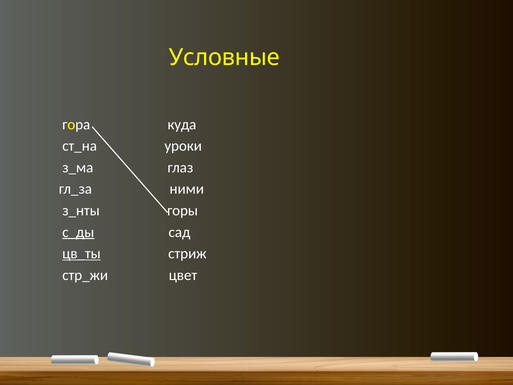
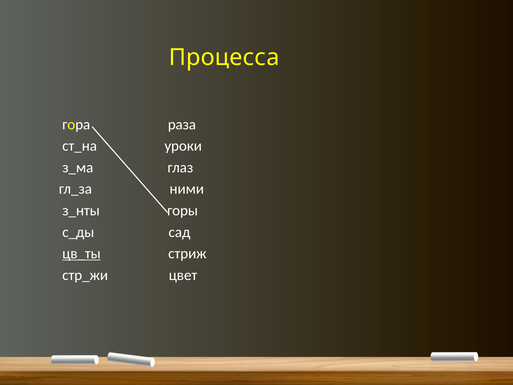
Условные: Условные -> Процесса
куда: куда -> раза
с_ды underline: present -> none
